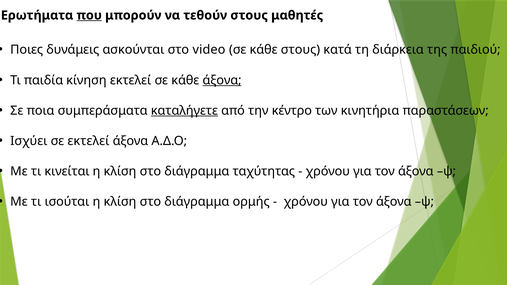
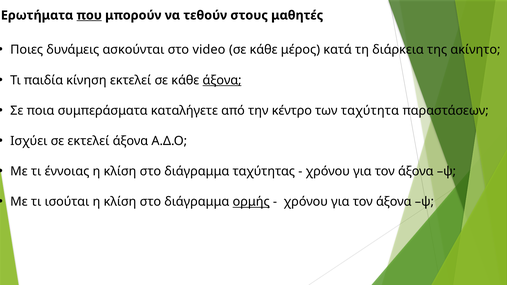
κάθε στους: στους -> μέρος
παιδιού: παιδιού -> ακίνητο
καταλήγετε underline: present -> none
κινητήρια: κινητήρια -> ταχύτητα
κινείται: κινείται -> έννοιας
ορμής underline: none -> present
